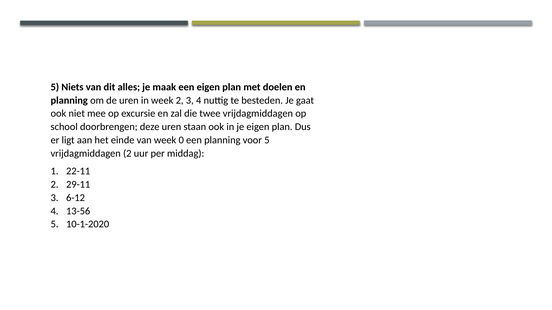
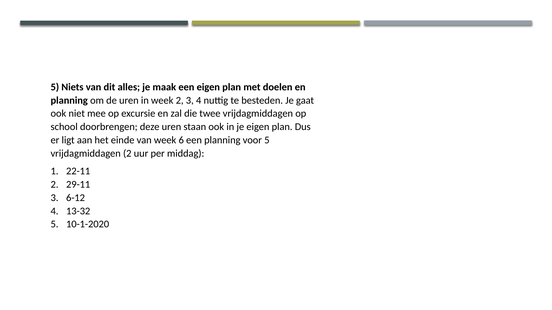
0: 0 -> 6
13-56: 13-56 -> 13-32
